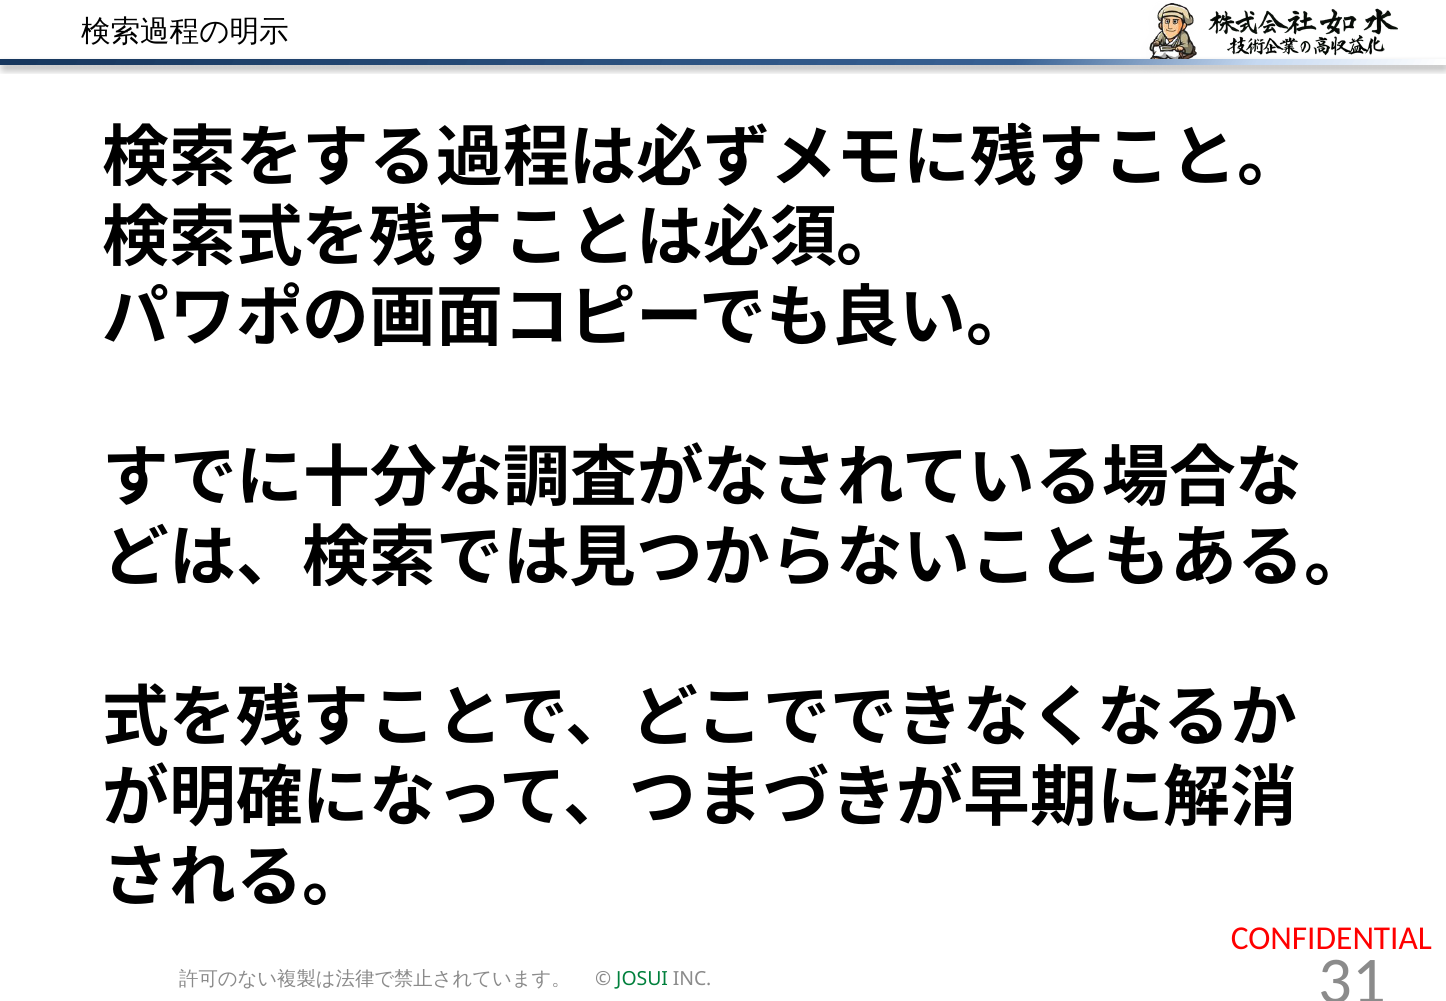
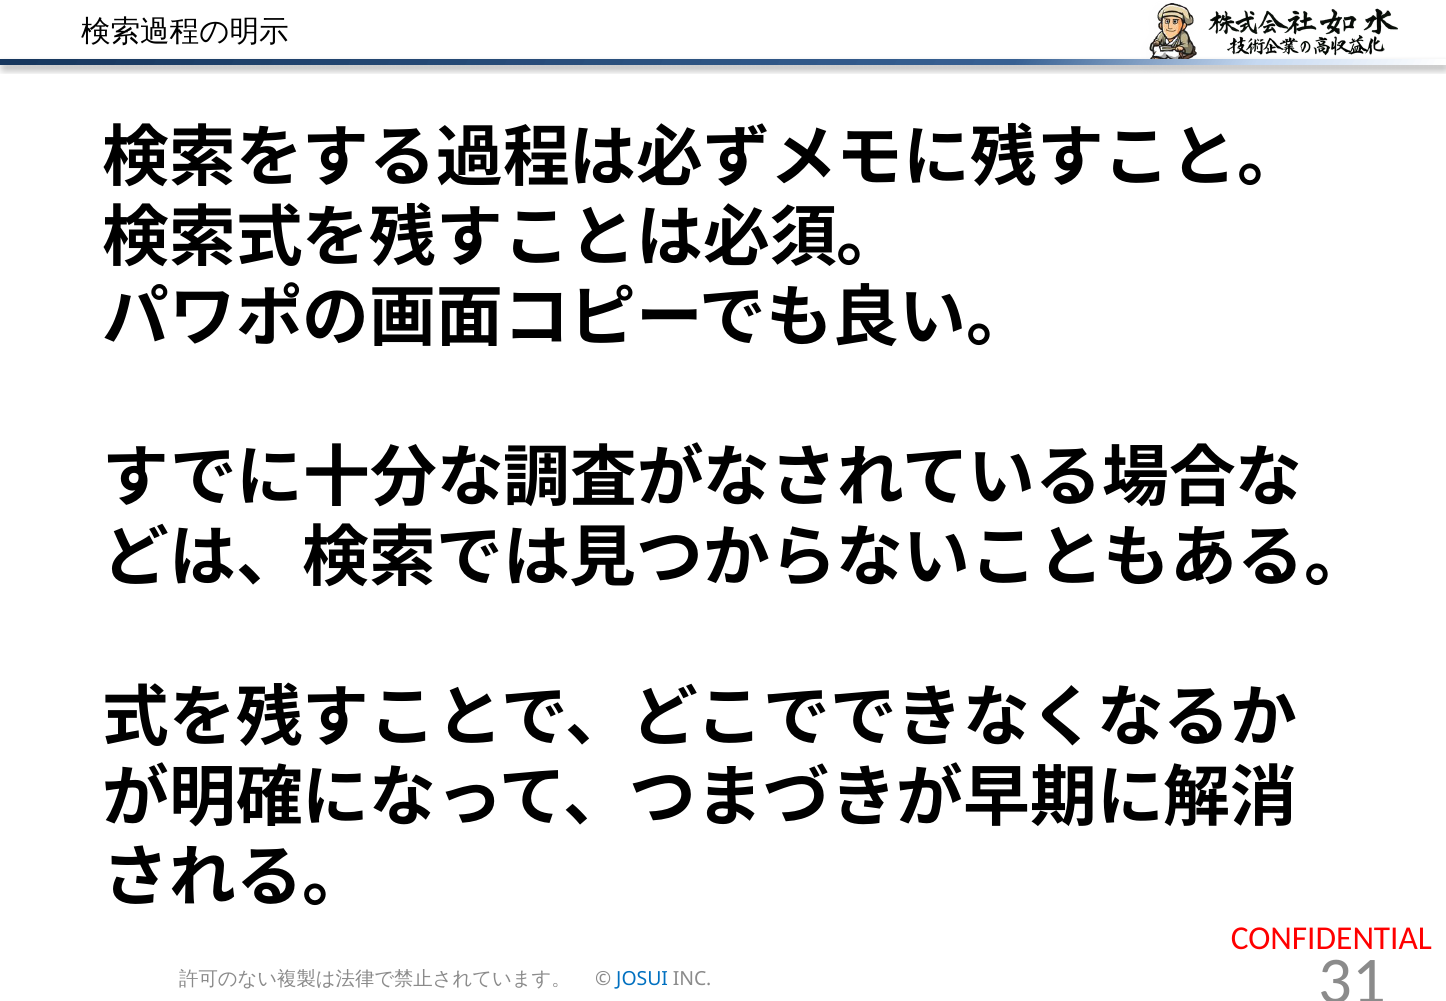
JOSUI colour: green -> blue
